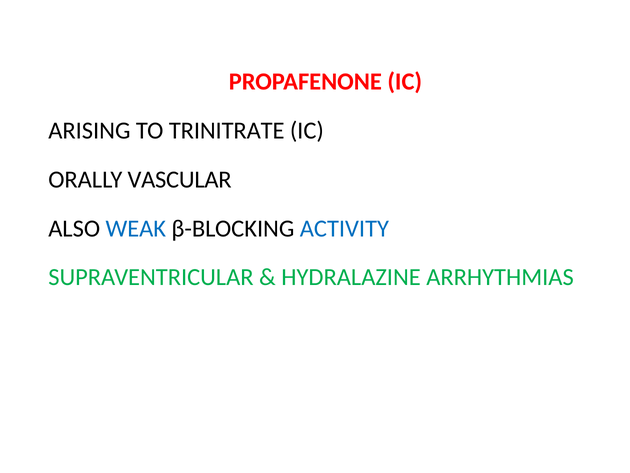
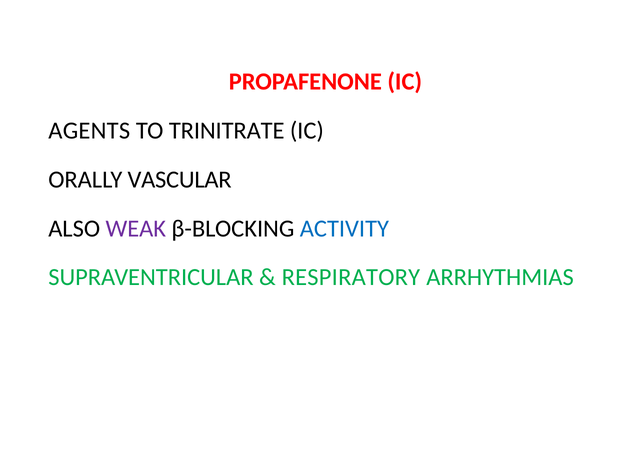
ARISING: ARISING -> AGENTS
WEAK colour: blue -> purple
HYDRALAZINE: HYDRALAZINE -> RESPIRATORY
